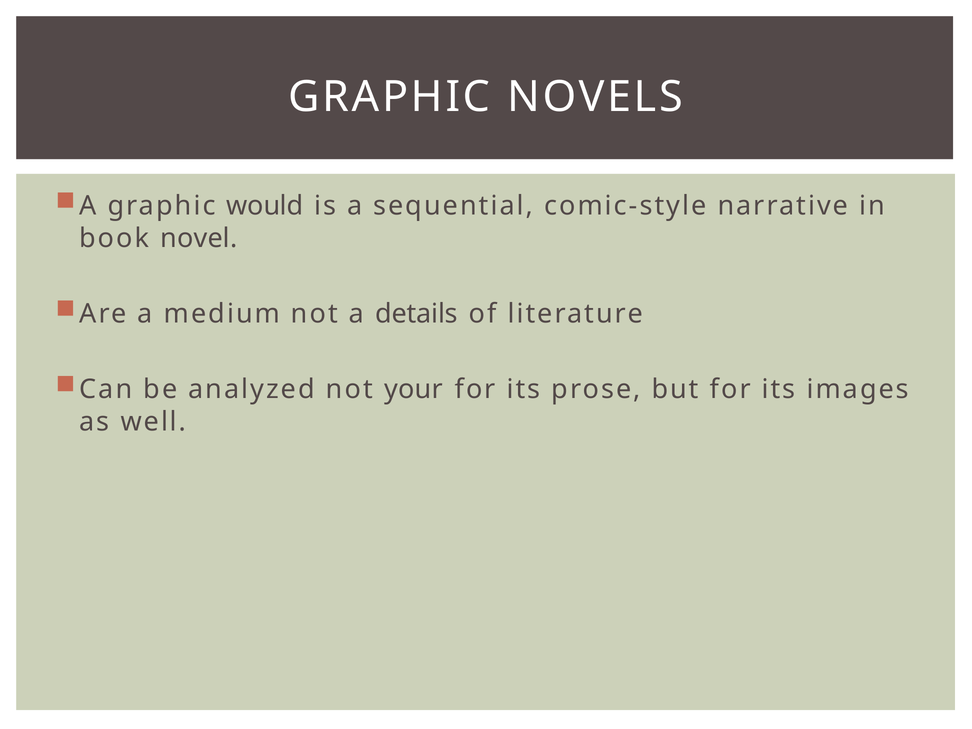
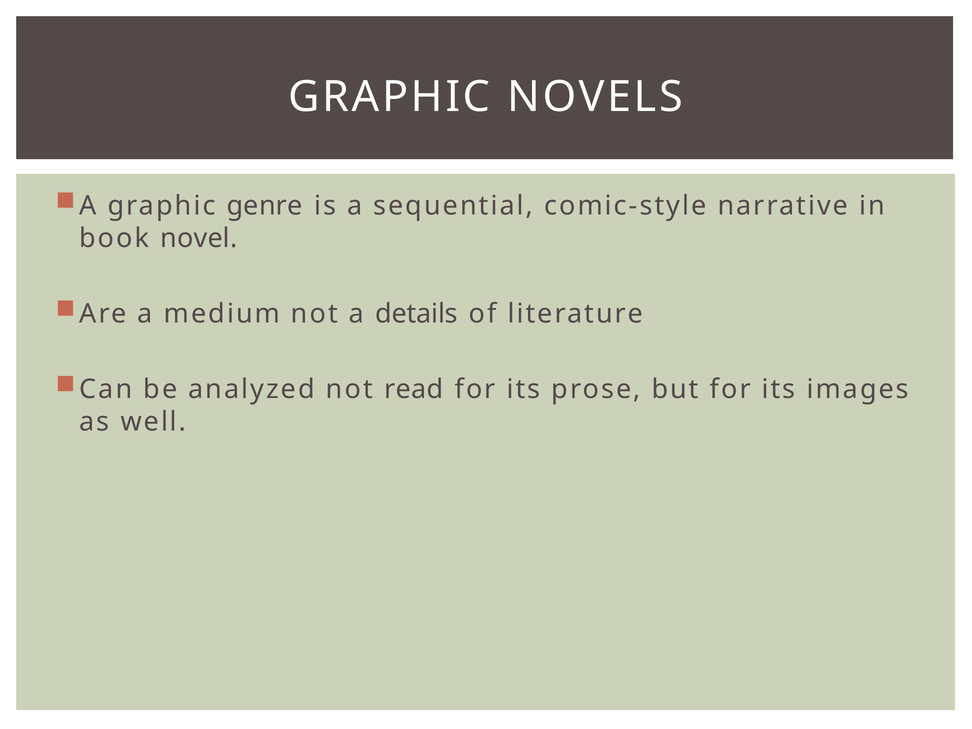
would: would -> genre
your: your -> read
